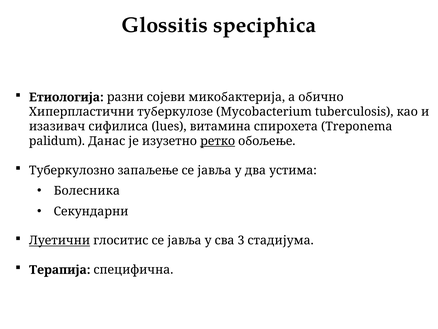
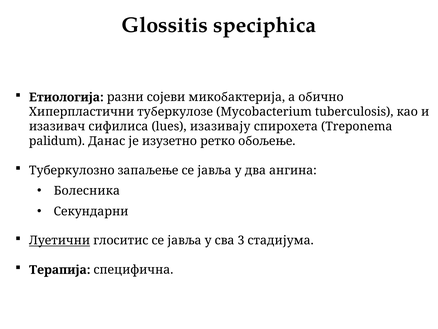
витамина: витамина -> изазивају
ретко underline: present -> none
устима: устима -> ангина
